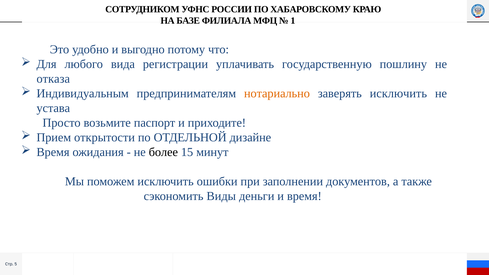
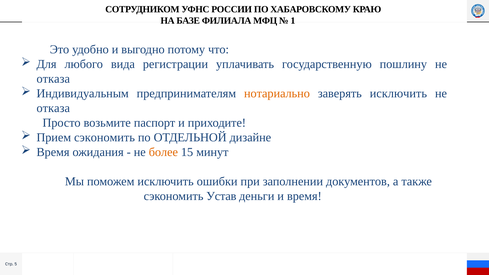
устава at (53, 108): устава -> отказа
Прием открытости: открытости -> сэкономить
более colour: black -> orange
Виды: Виды -> Устав
